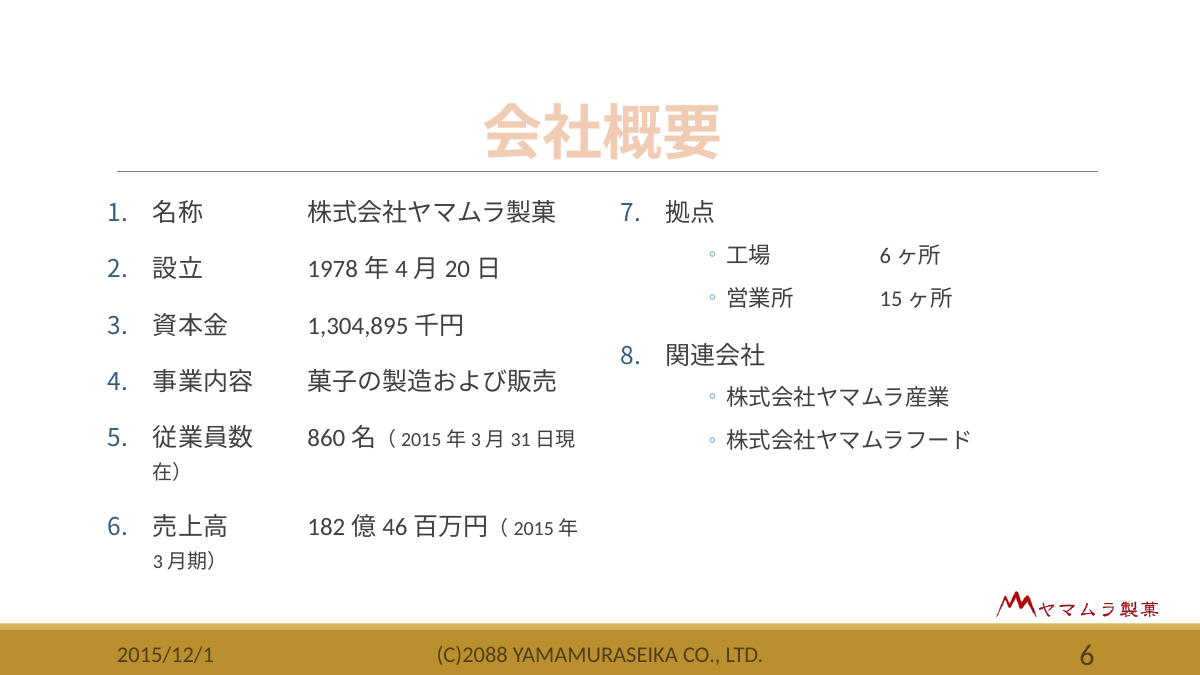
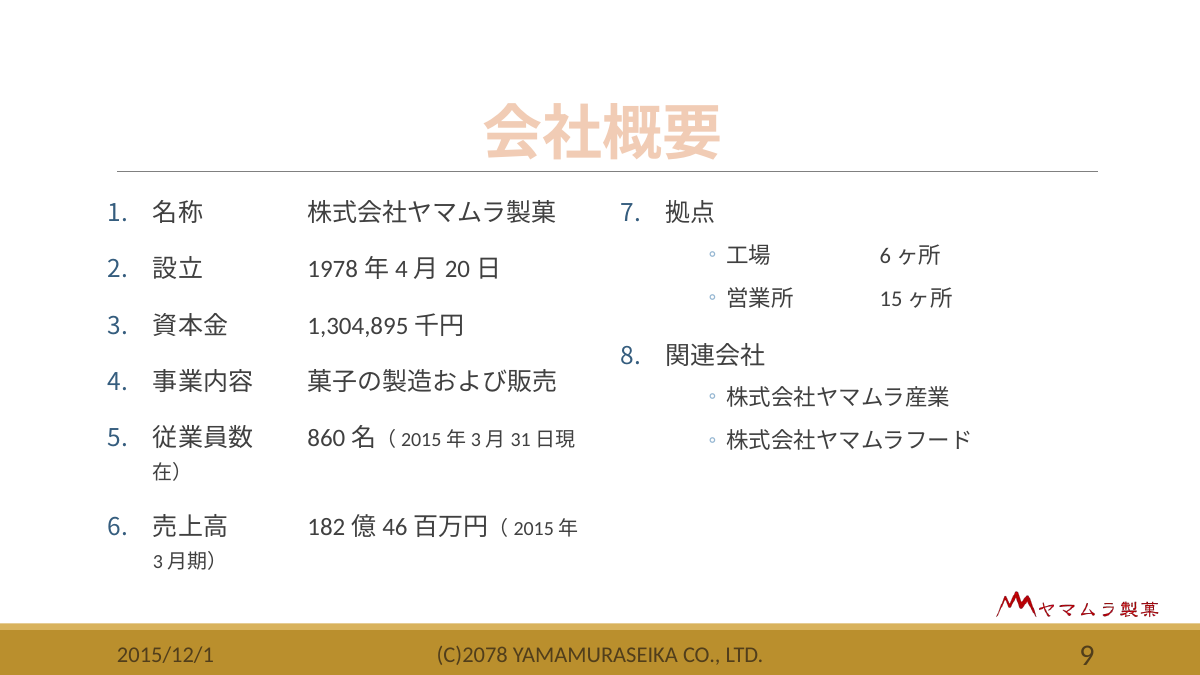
C)2088: C)2088 -> C)2078
LTD 6: 6 -> 9
